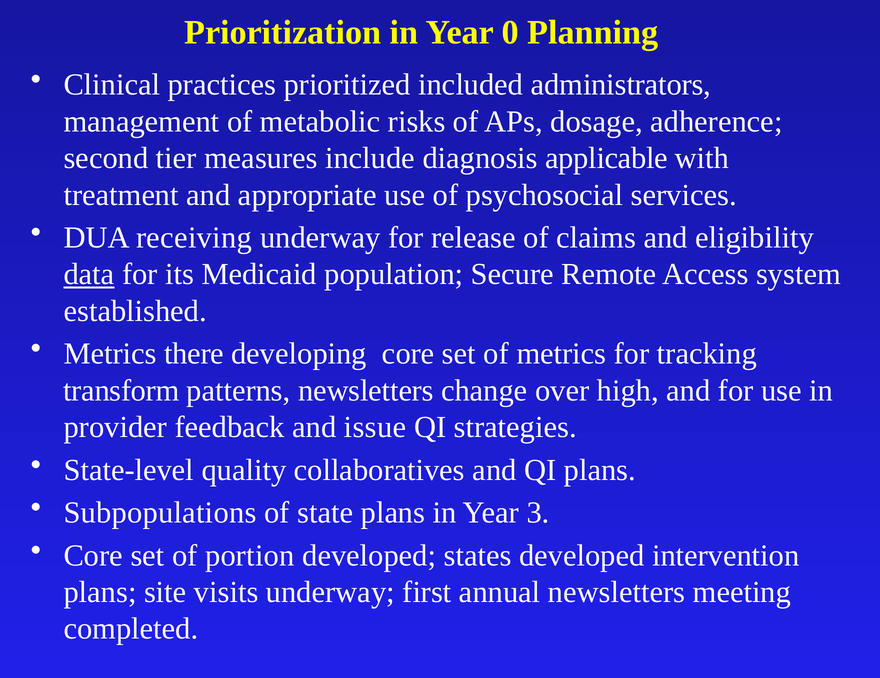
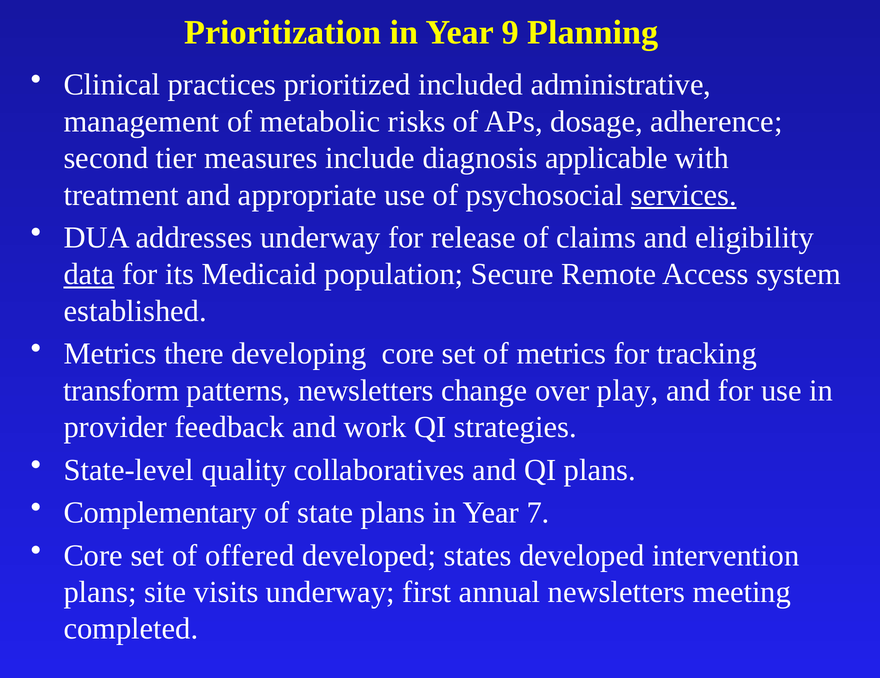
0: 0 -> 9
administrators: administrators -> administrative
services underline: none -> present
receiving: receiving -> addresses
high: high -> play
issue: issue -> work
Subpopulations: Subpopulations -> Complementary
3: 3 -> 7
portion: portion -> offered
